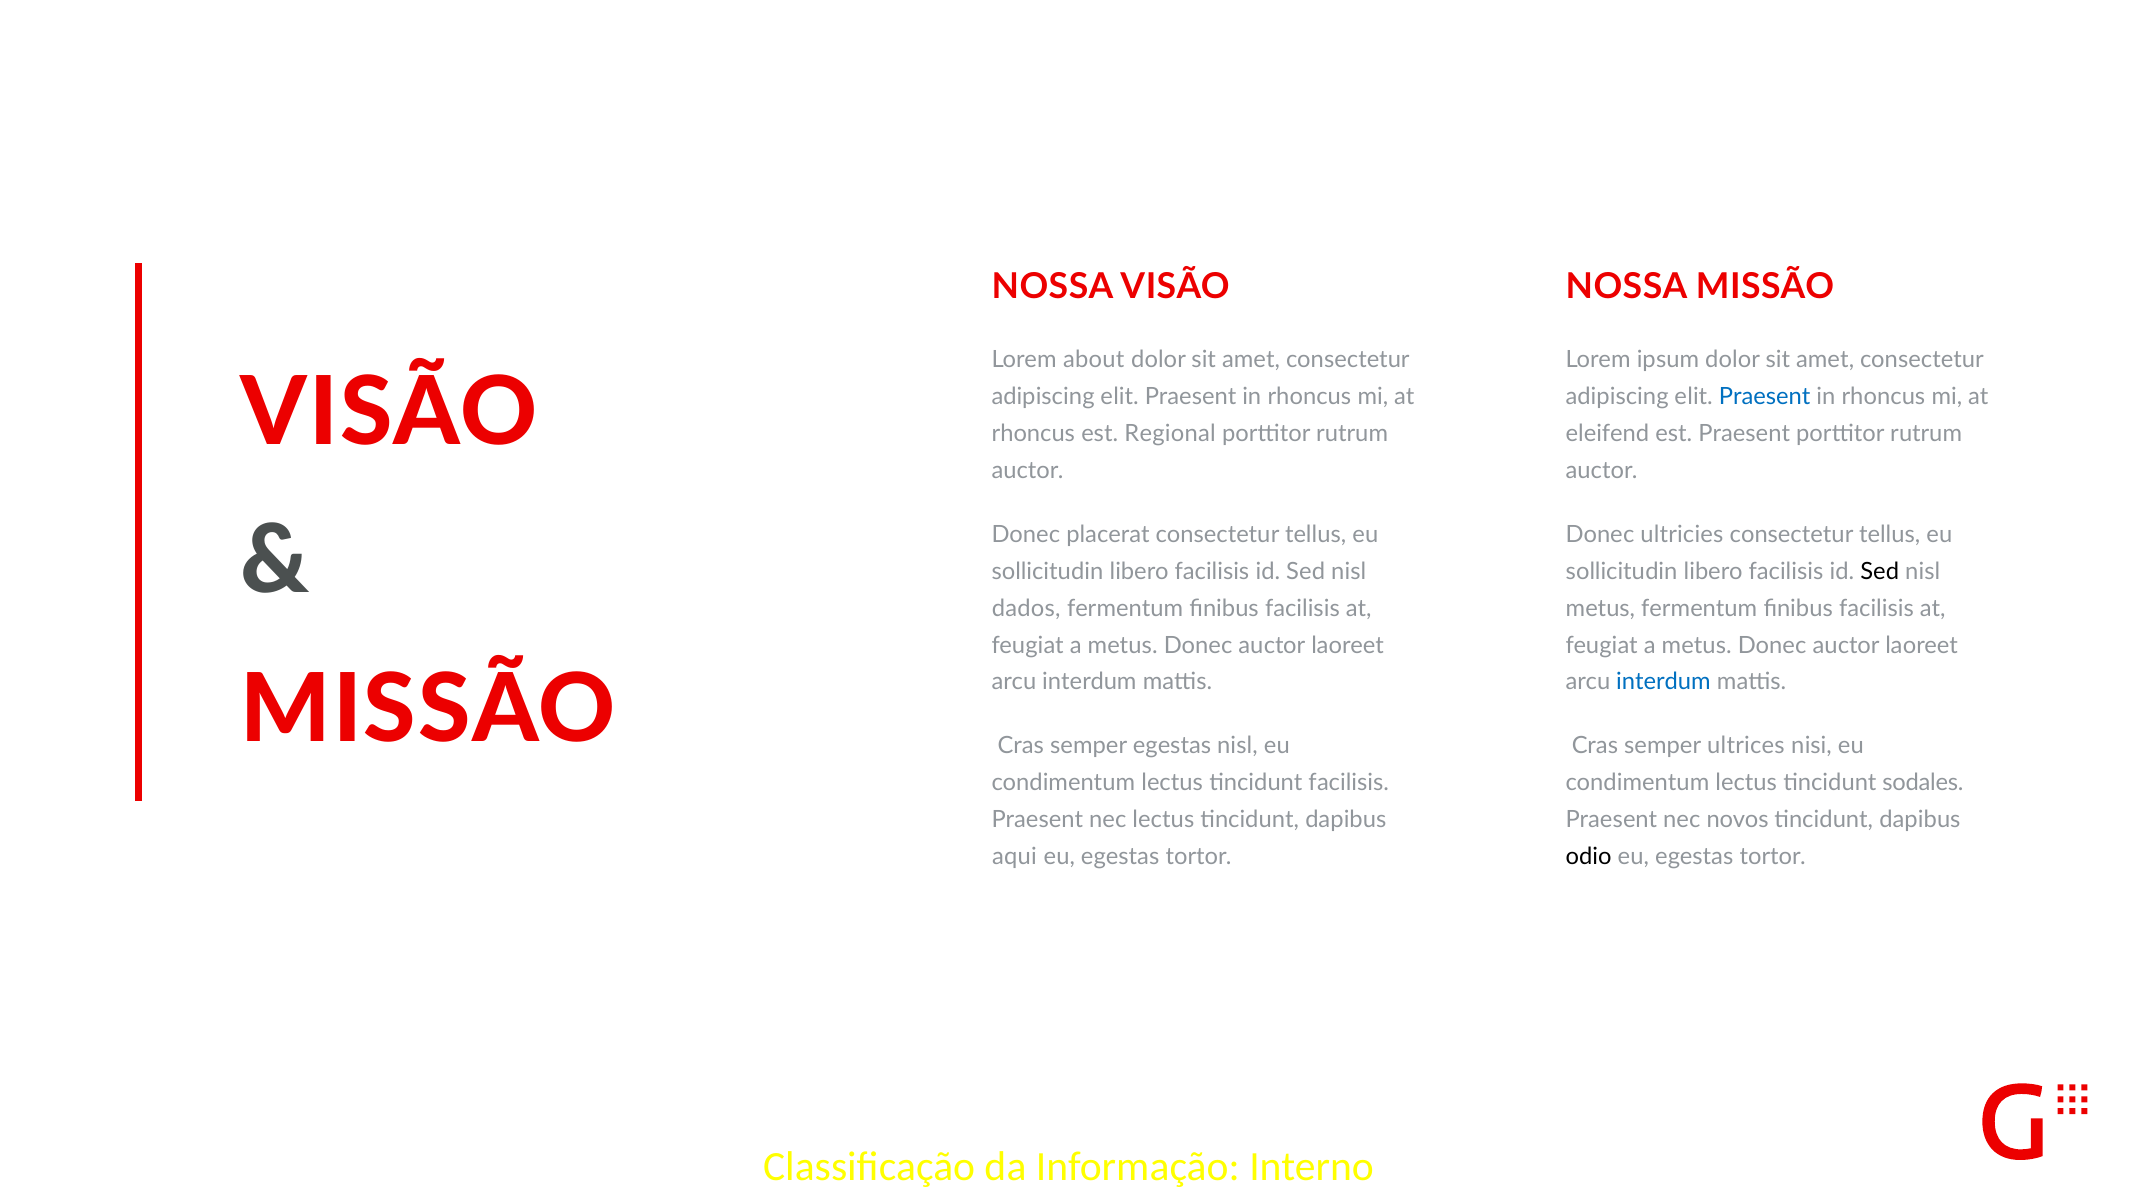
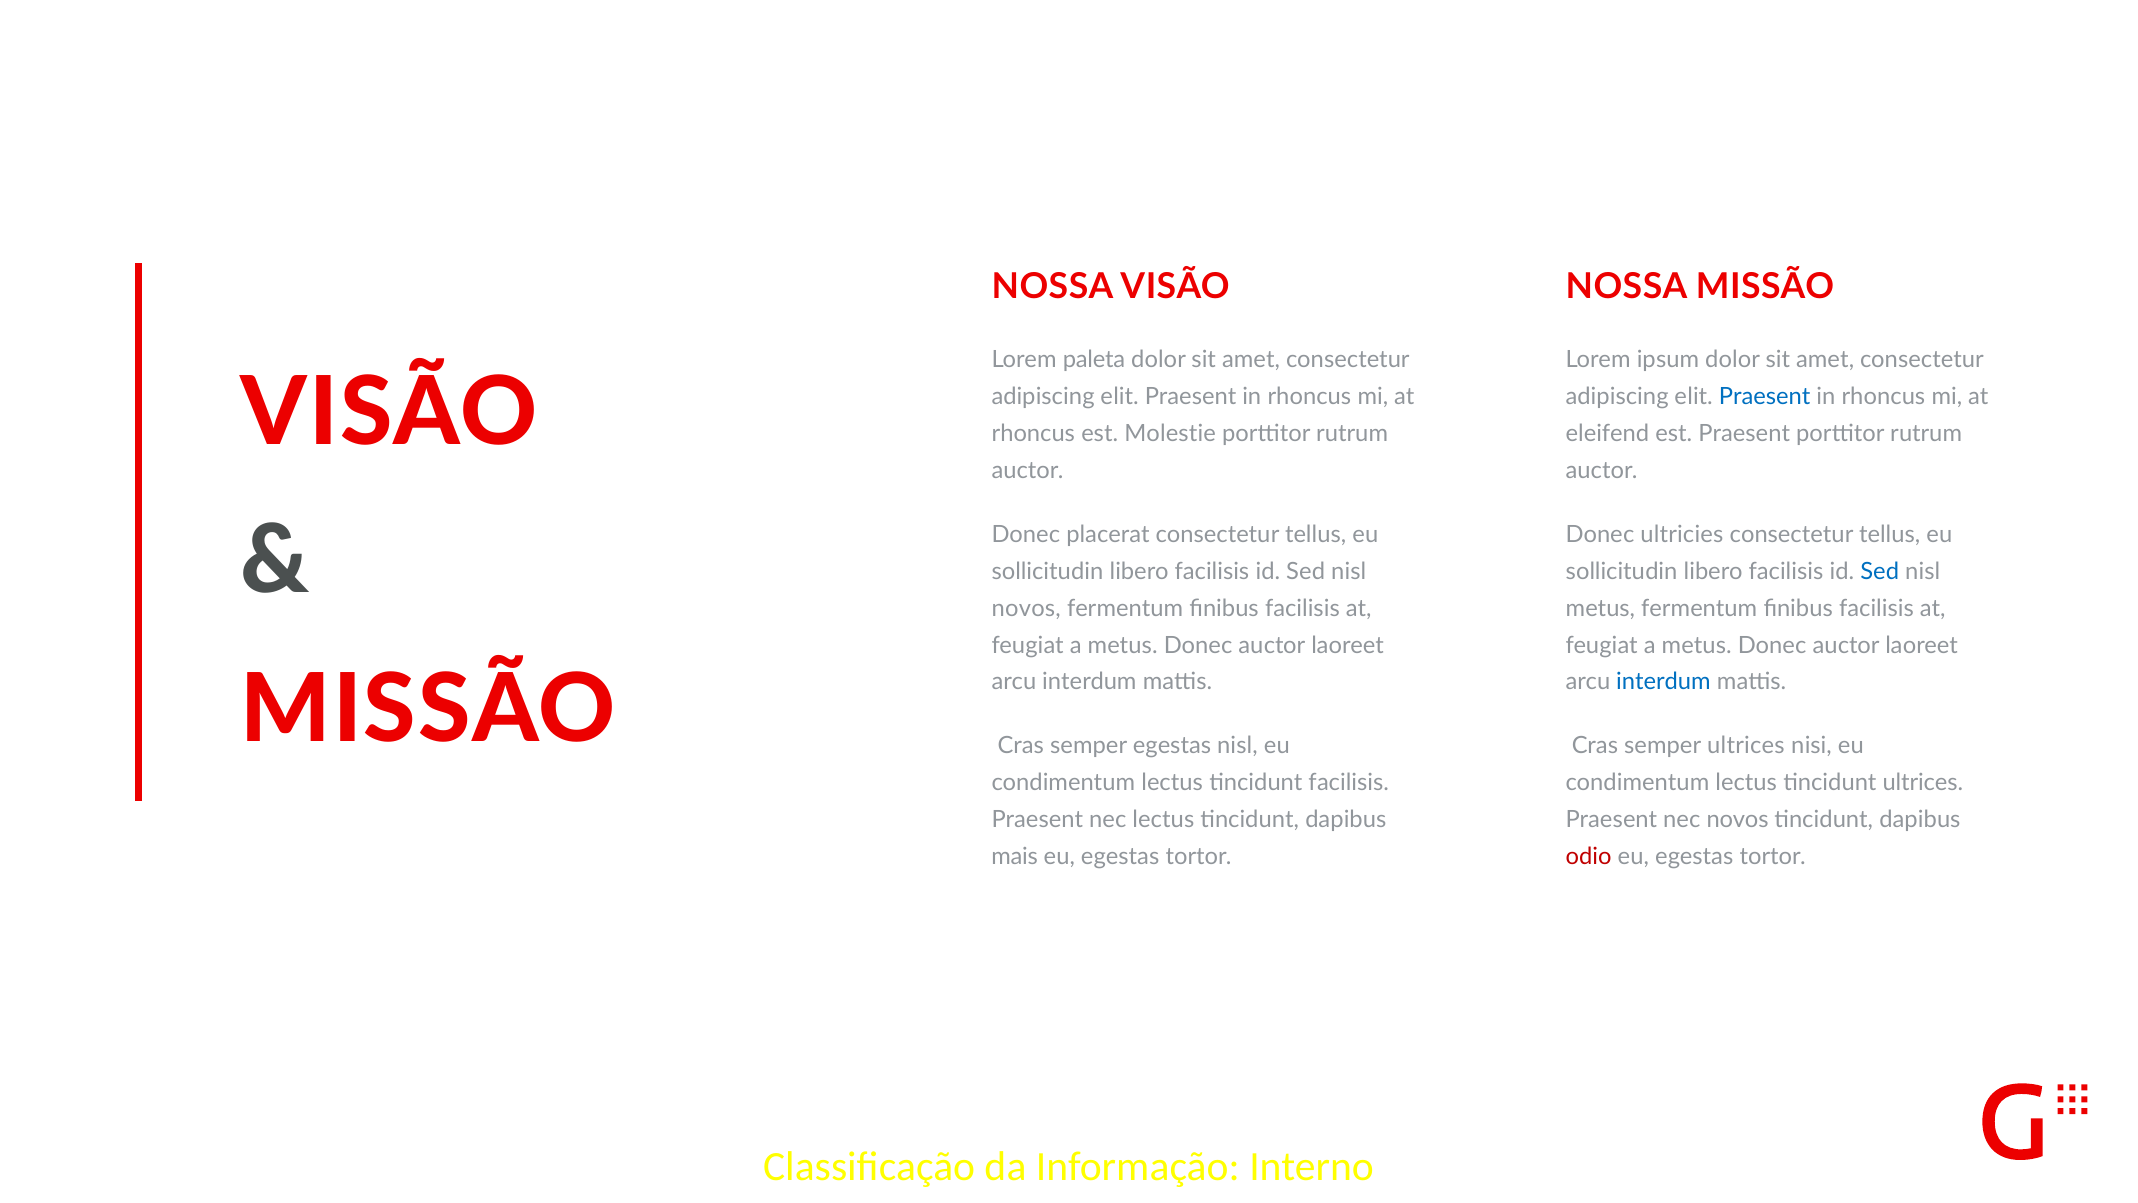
about: about -> paleta
Regional: Regional -> Molestie
Sed at (1880, 571) colour: black -> blue
dados at (1026, 608): dados -> novos
tincidunt sodales: sodales -> ultrices
aqui: aqui -> mais
odio colour: black -> red
